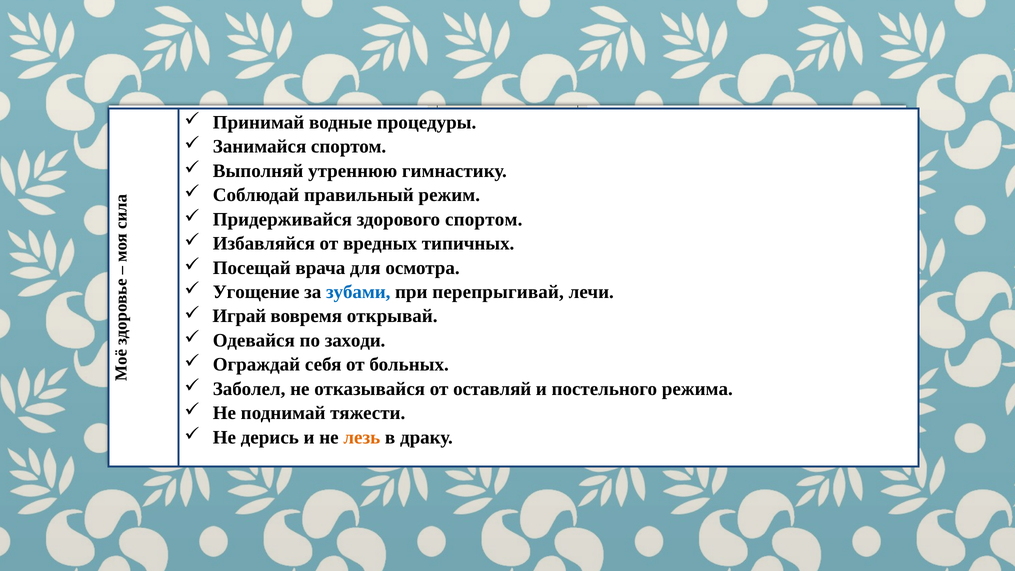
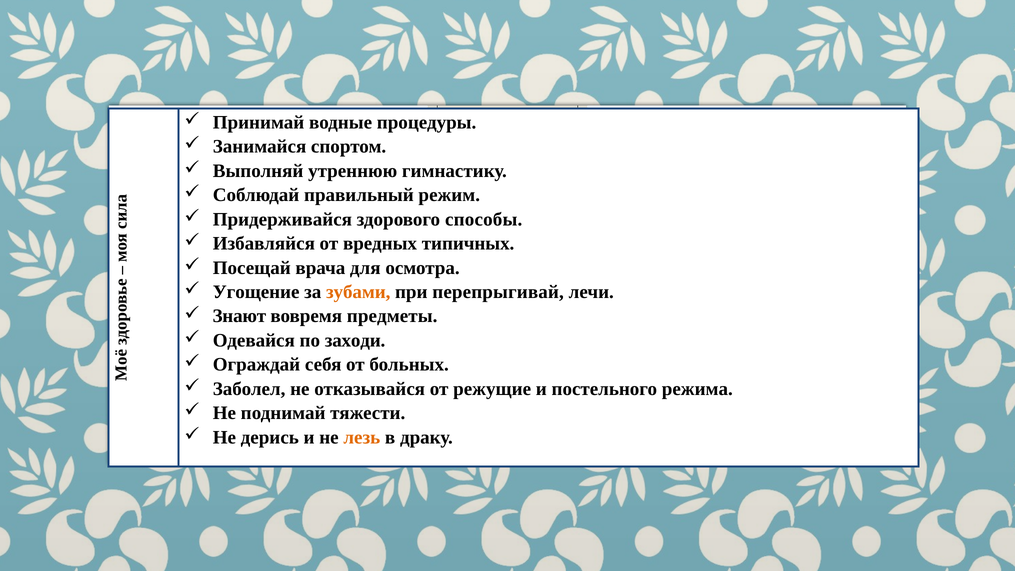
здорового спортом: спортом -> способы
зубами colour: blue -> orange
Играй: Играй -> Знают
открывай: открывай -> предметы
оставляй: оставляй -> режущие
